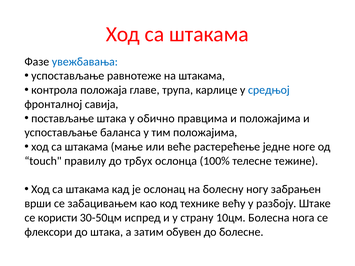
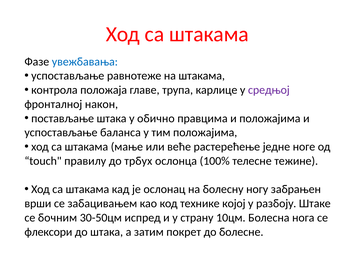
средњој colour: blue -> purple
савија: савија -> након
већу: већу -> којој
користи: користи -> бочним
обувен: обувен -> покрет
